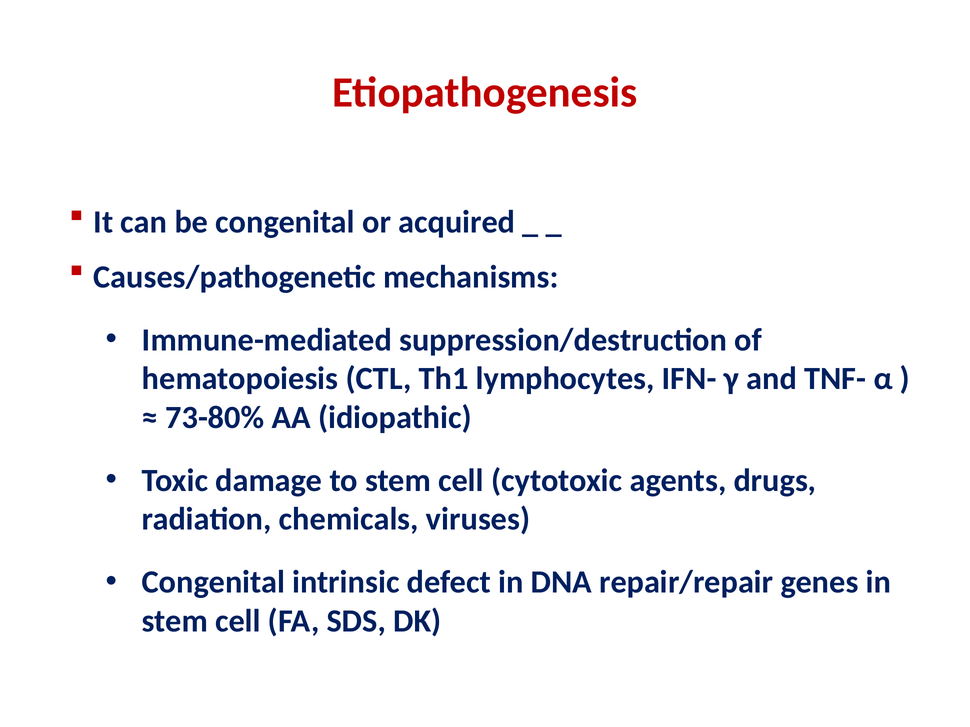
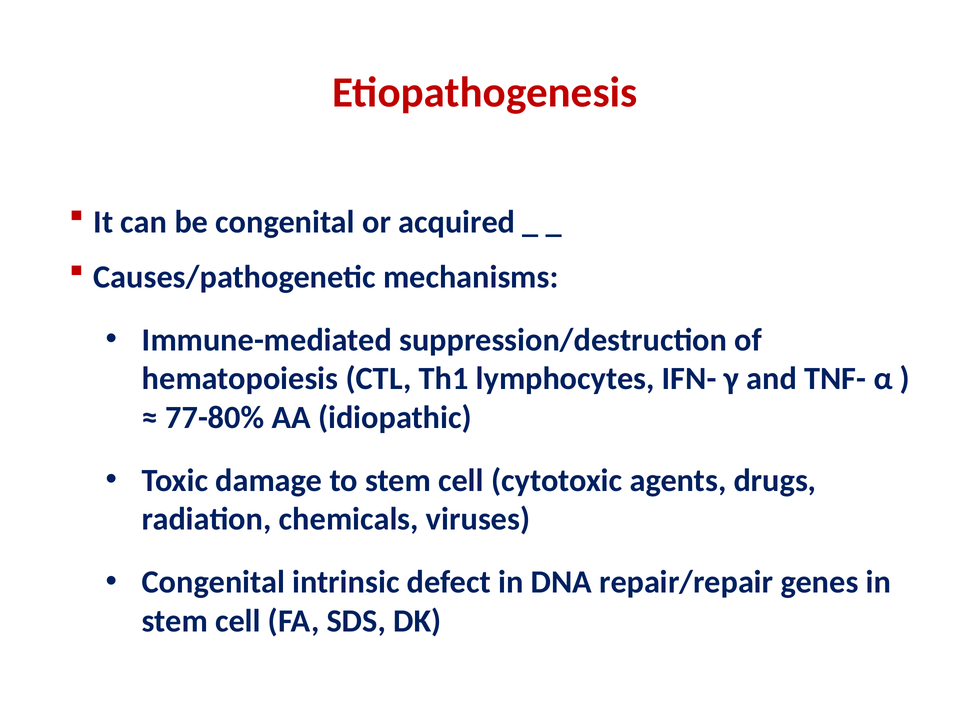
73-80%: 73-80% -> 77-80%
